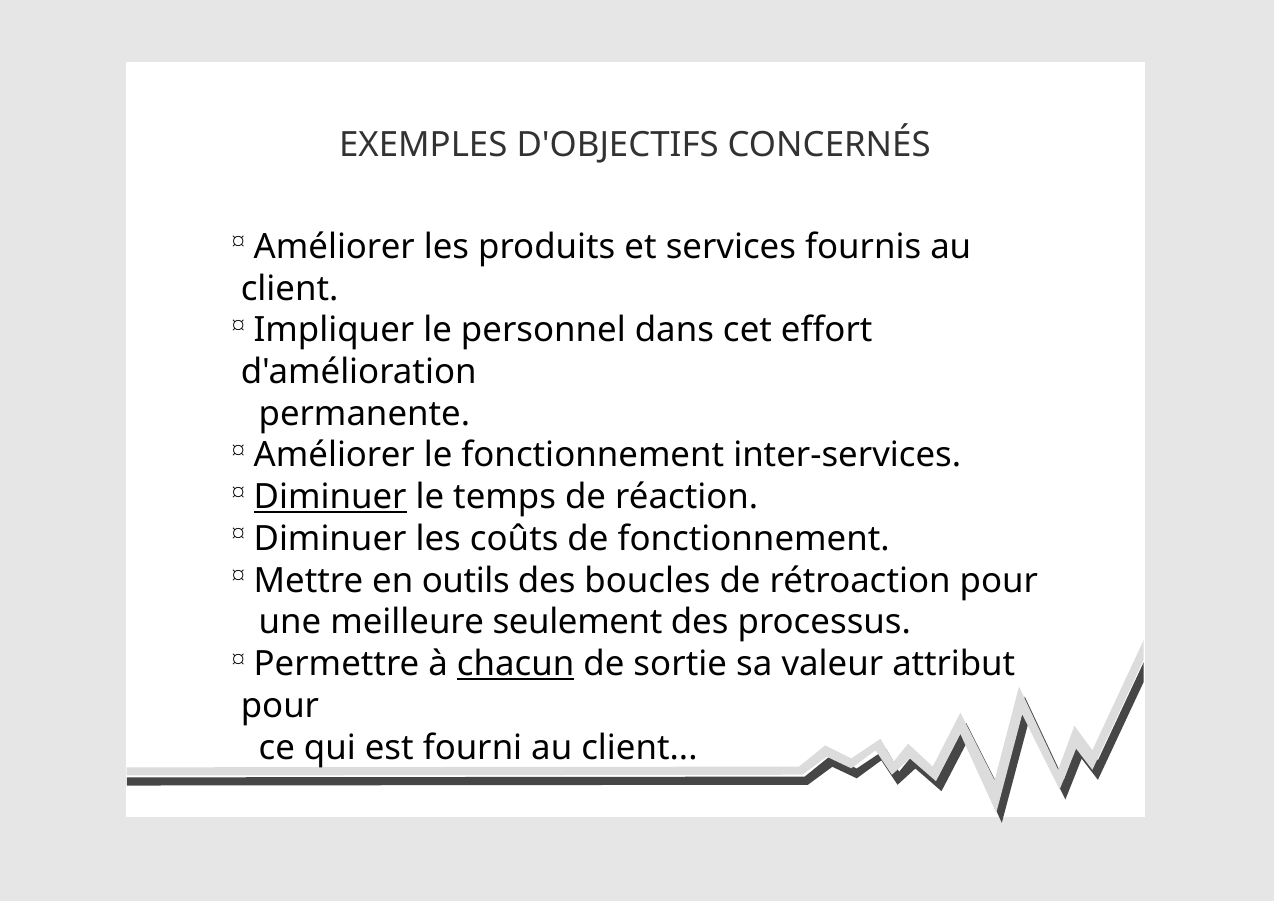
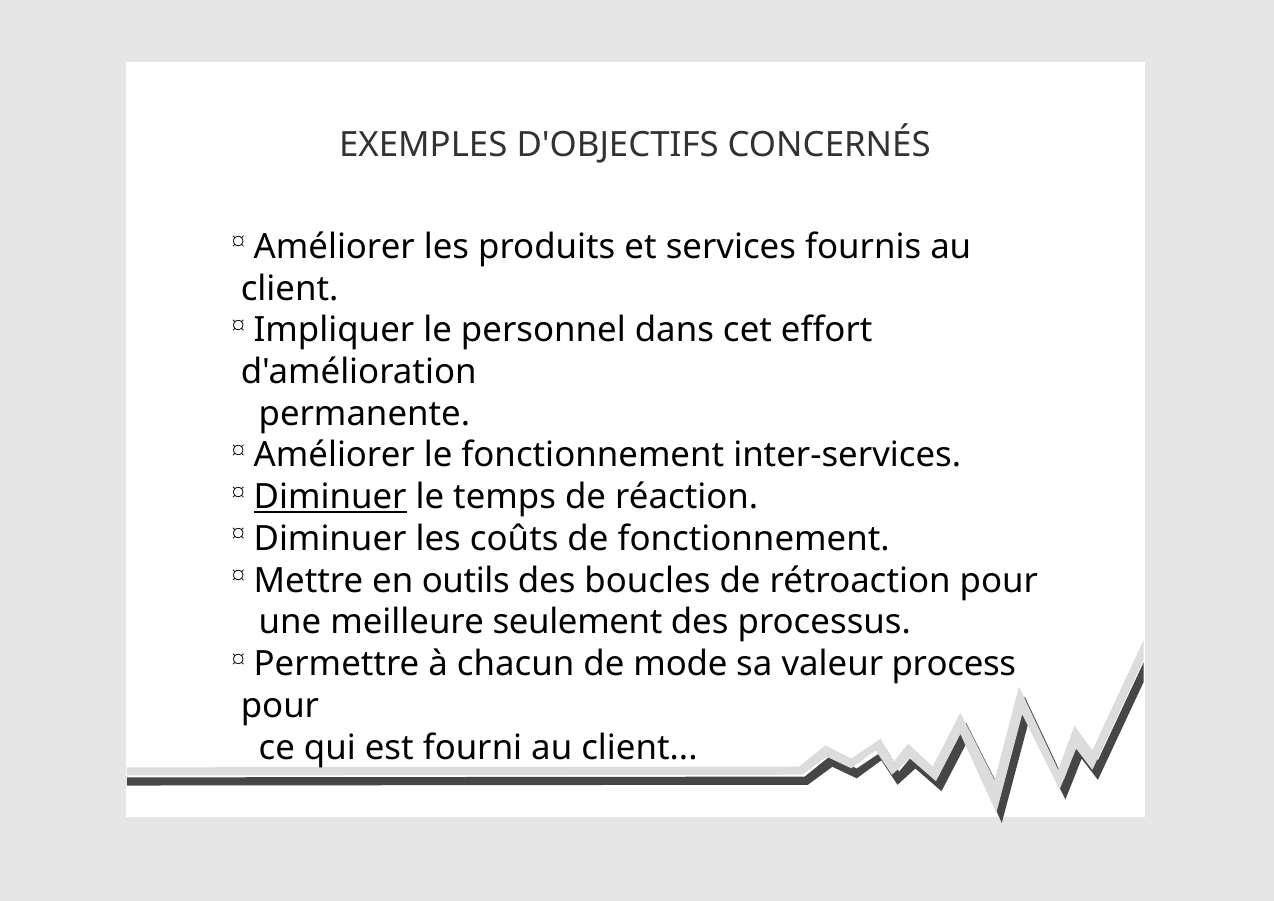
chacun underline: present -> none
sortie: sortie -> mode
attribut: attribut -> process
